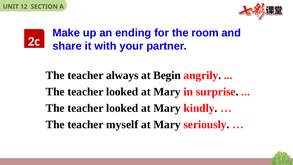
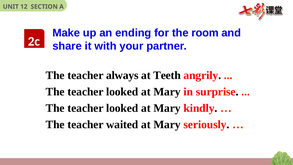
Begin: Begin -> Teeth
myself: myself -> waited
